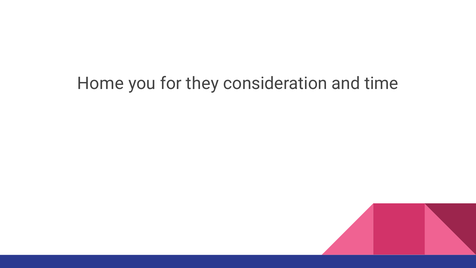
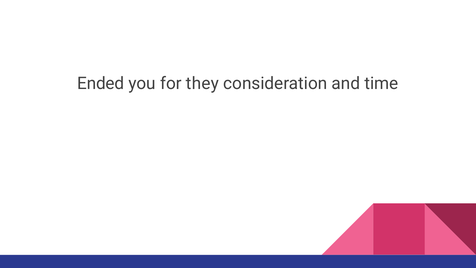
Home: Home -> Ended
